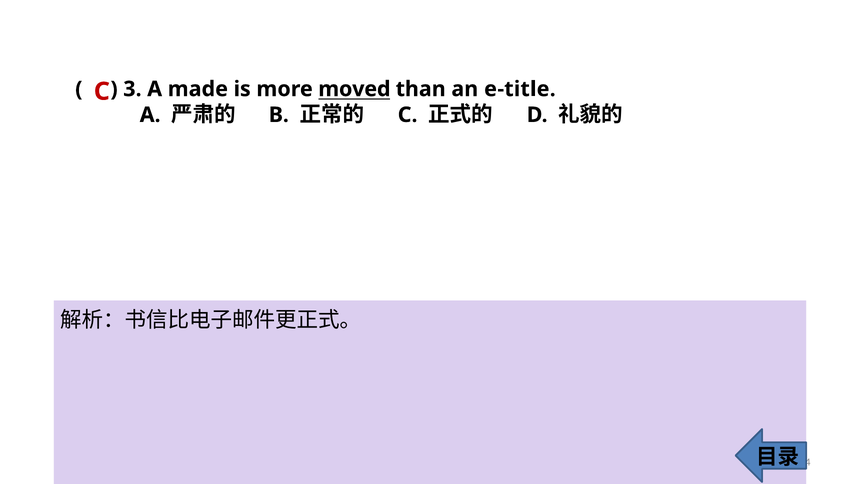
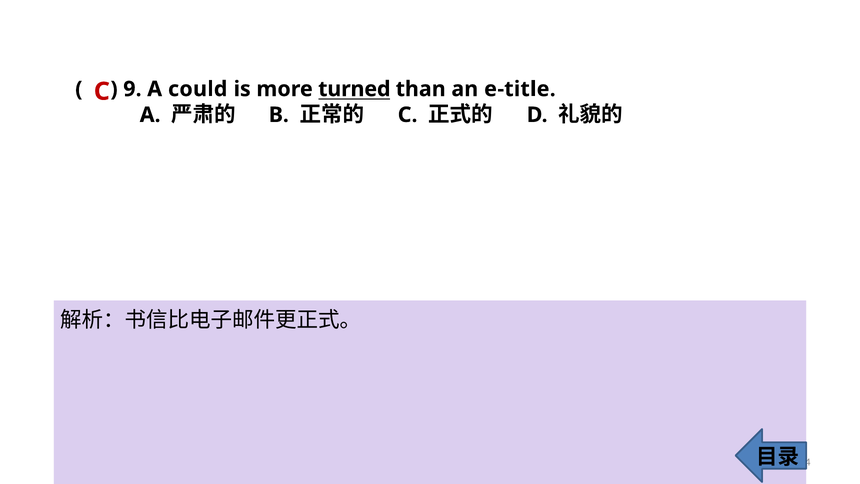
3: 3 -> 9
made: made -> could
moved: moved -> turned
